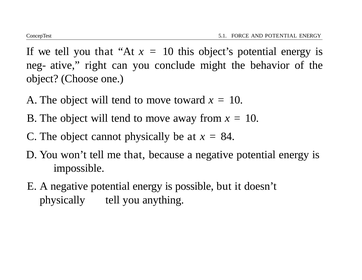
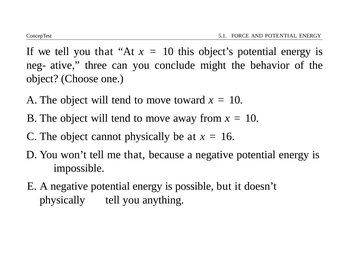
right: right -> three
84: 84 -> 16
